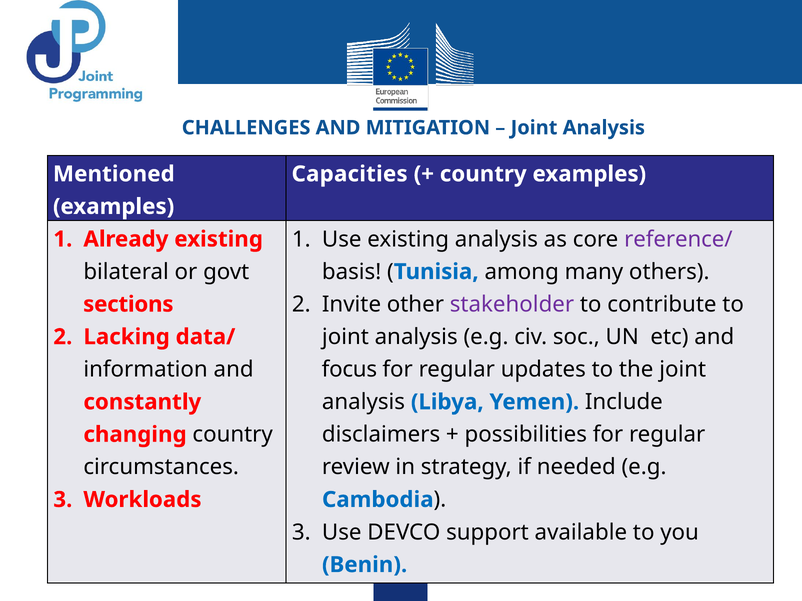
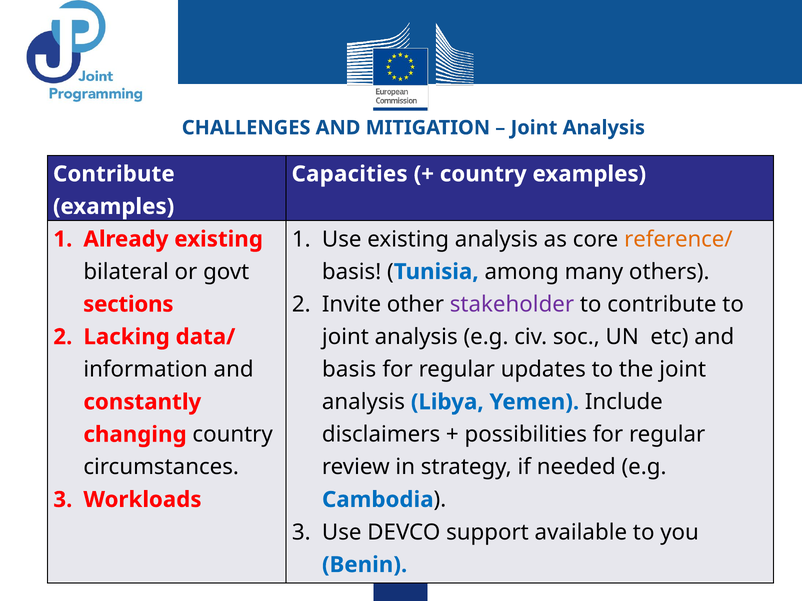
Mentioned at (114, 174): Mentioned -> Contribute
reference/ colour: purple -> orange
focus at (349, 370): focus -> basis
